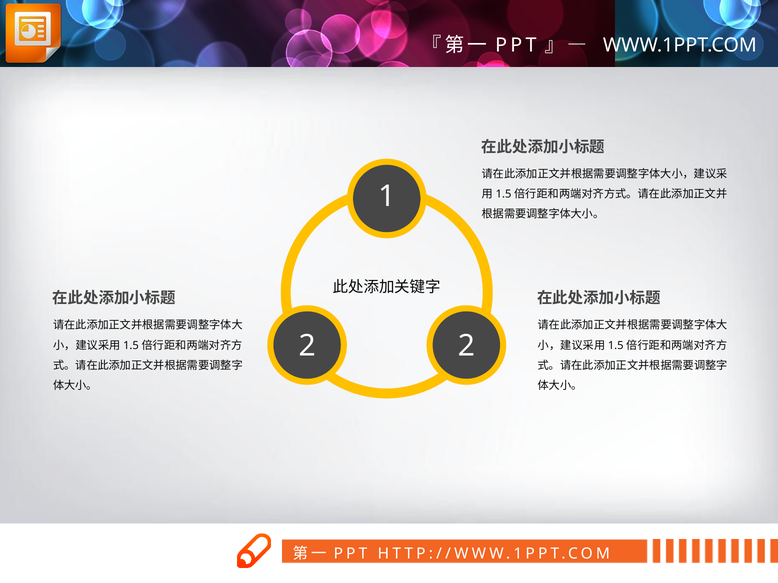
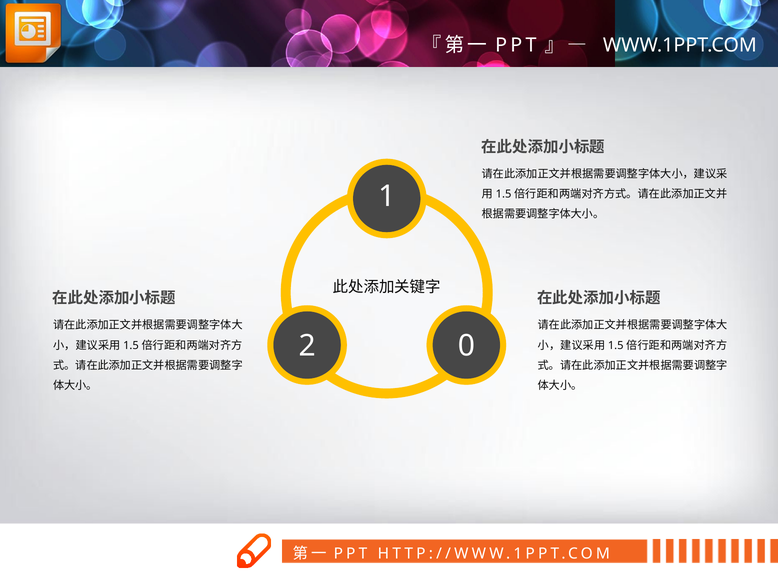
2 2: 2 -> 0
